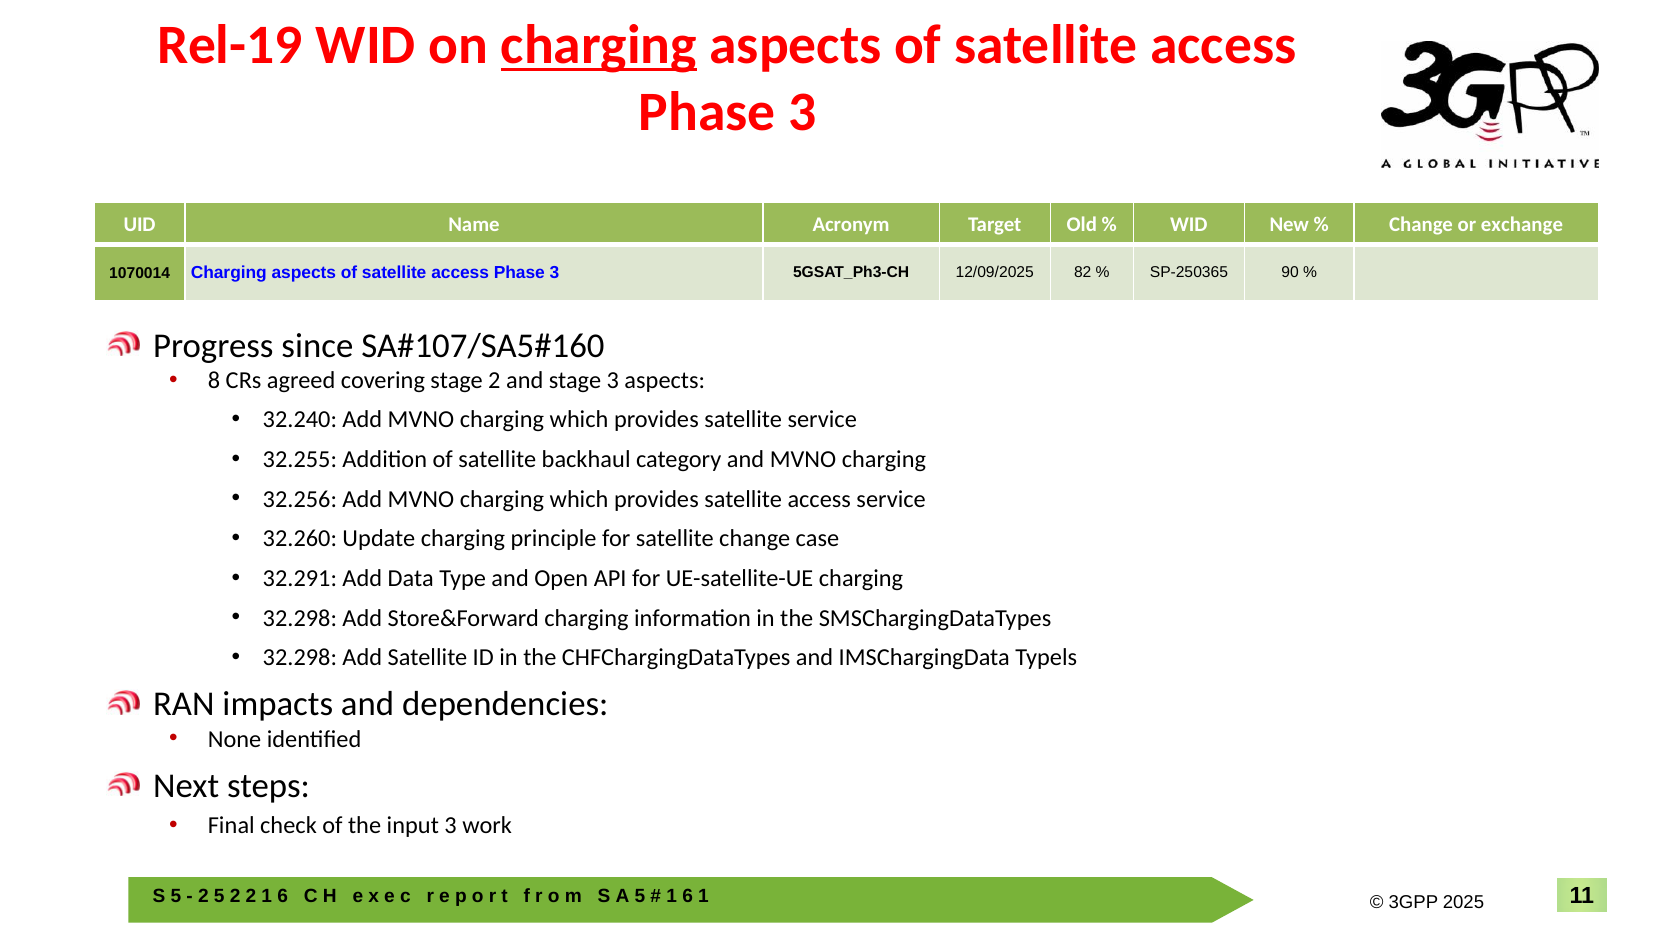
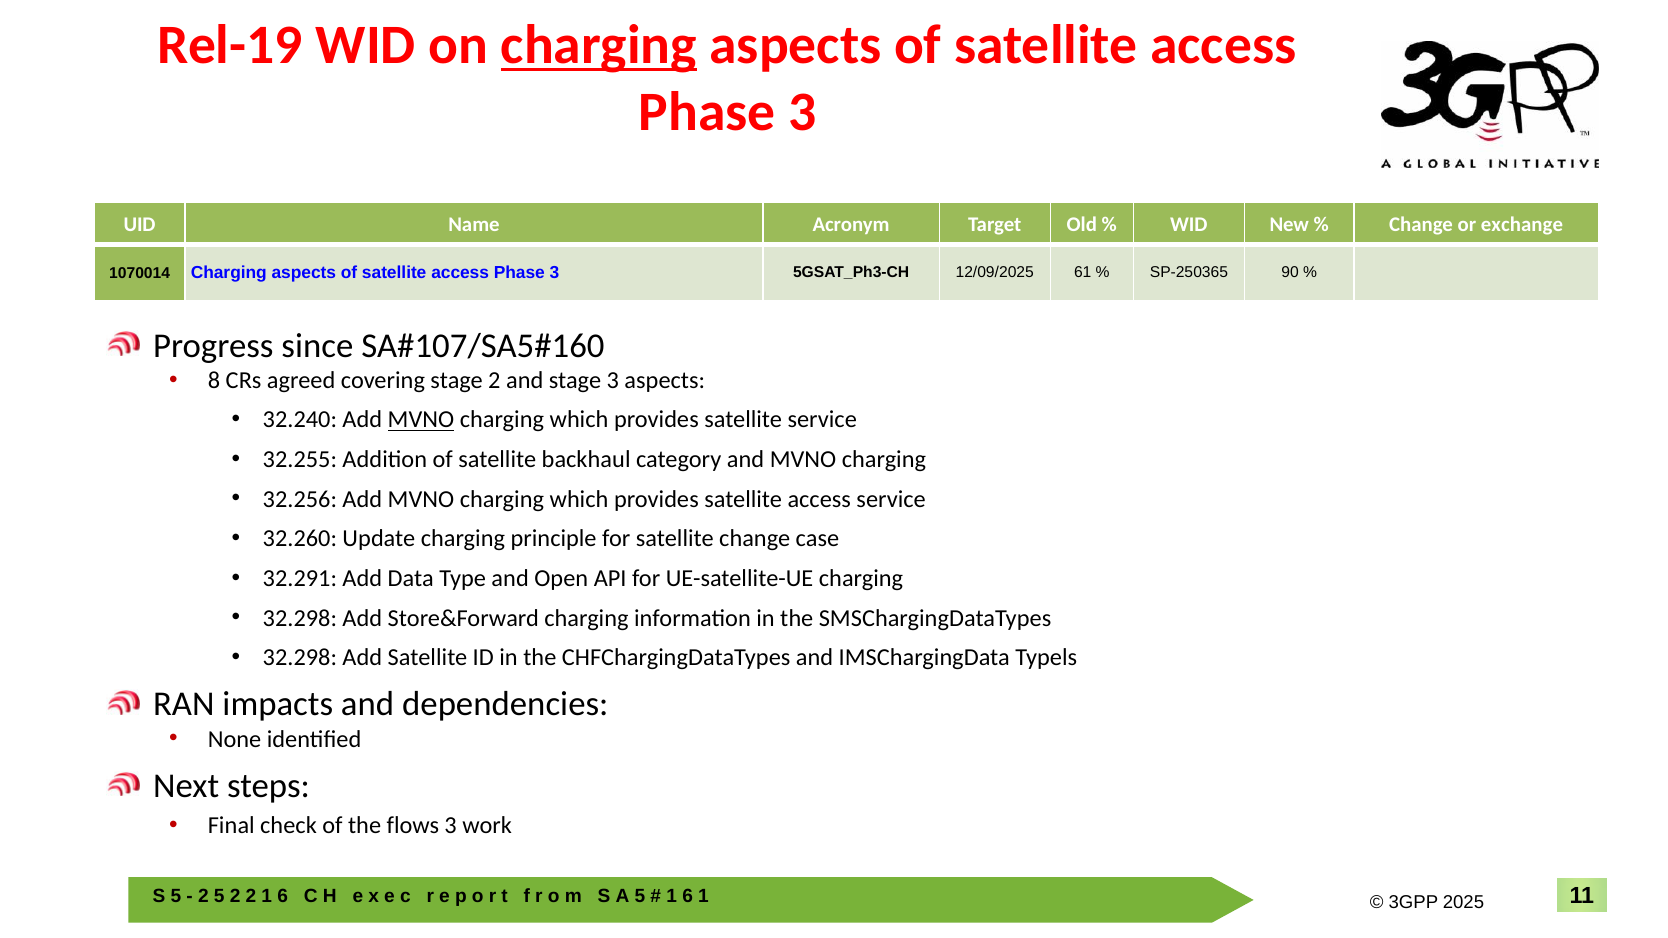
82: 82 -> 61
MVNO at (421, 420) underline: none -> present
input: input -> flows
